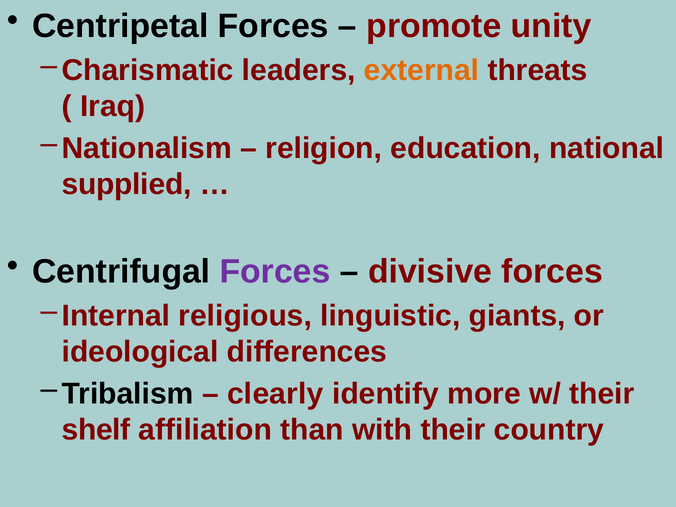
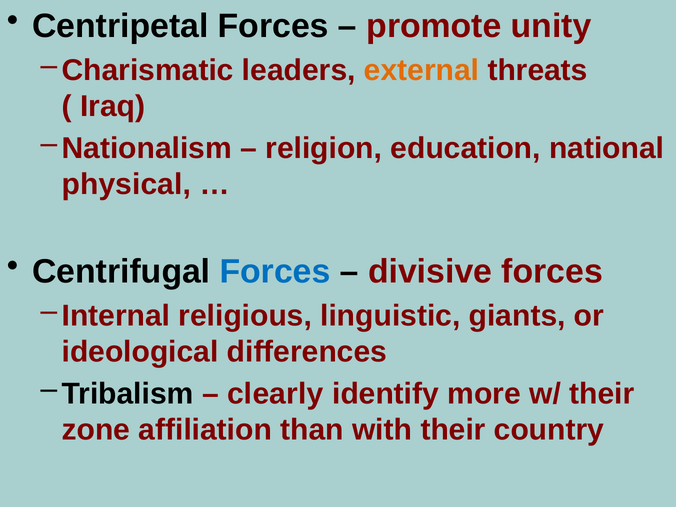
supplied: supplied -> physical
Forces at (275, 272) colour: purple -> blue
shelf: shelf -> zone
